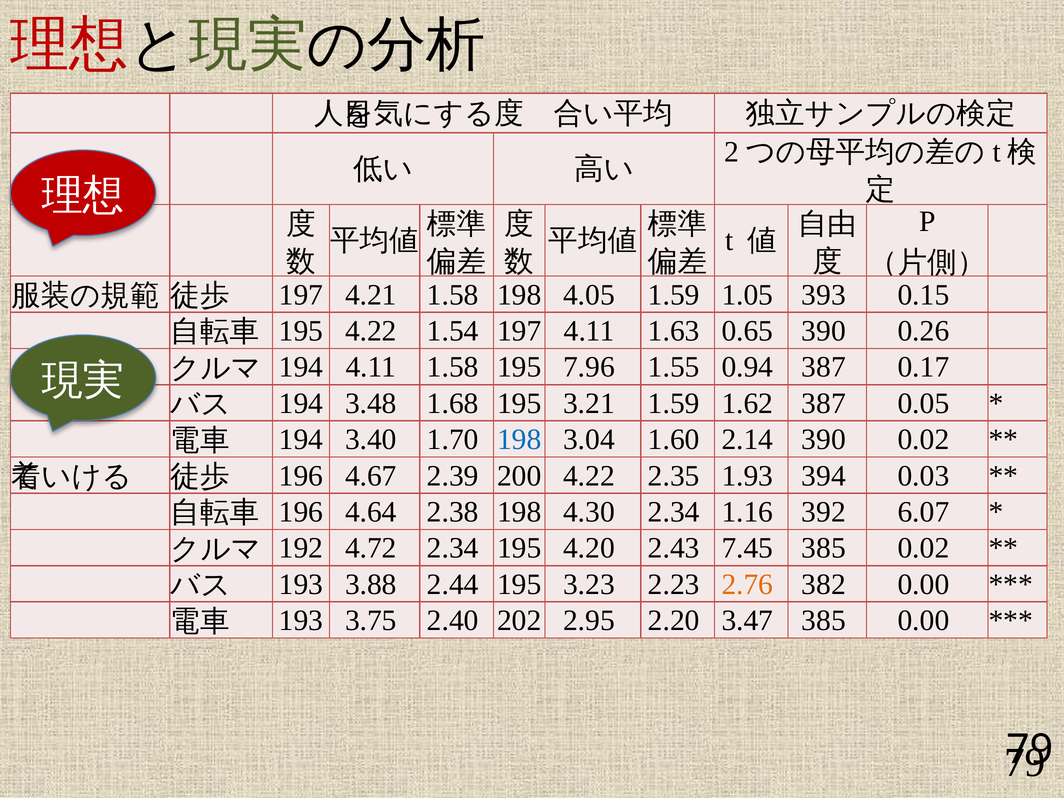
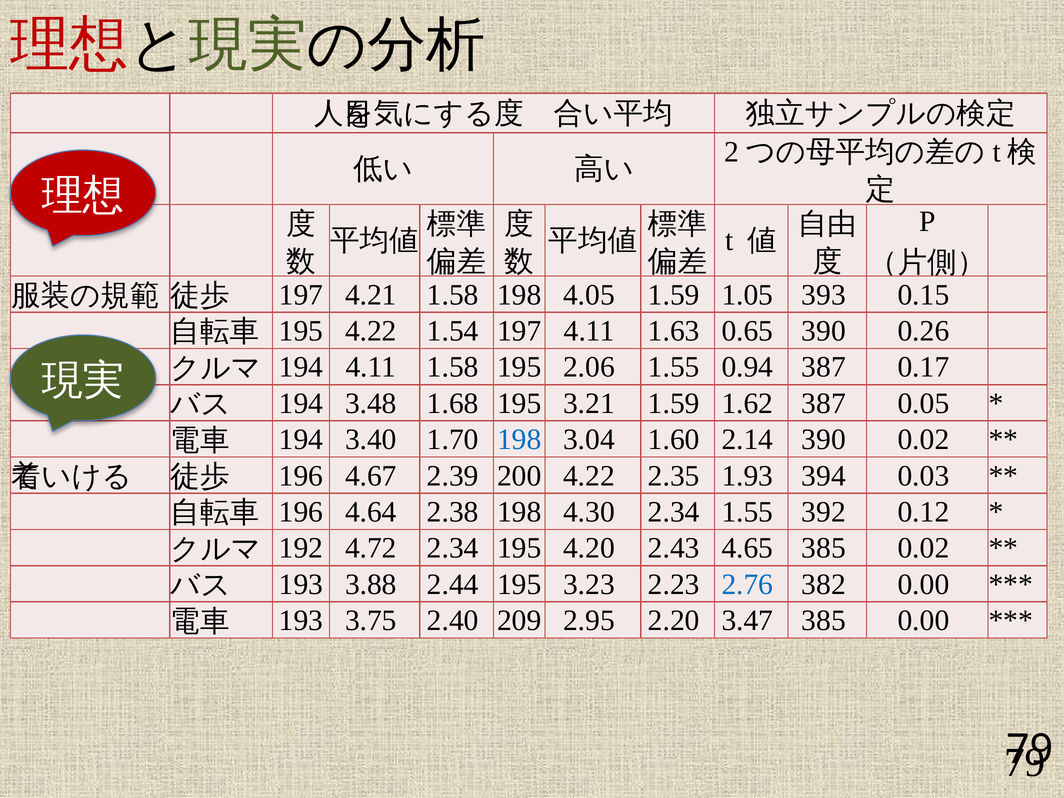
7.96: 7.96 -> 2.06
2.34 1.16: 1.16 -> 1.55
6.07: 6.07 -> 0.12
7.45: 7.45 -> 4.65
2.76 colour: orange -> blue
202: 202 -> 209
